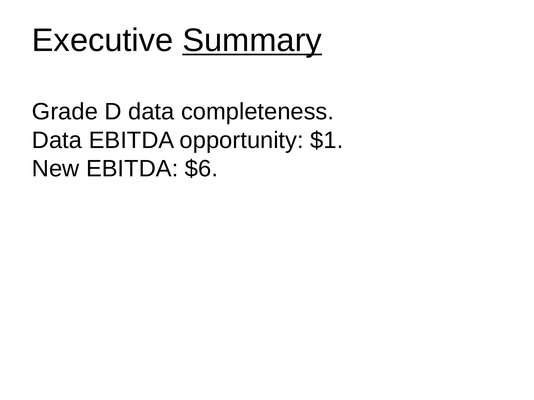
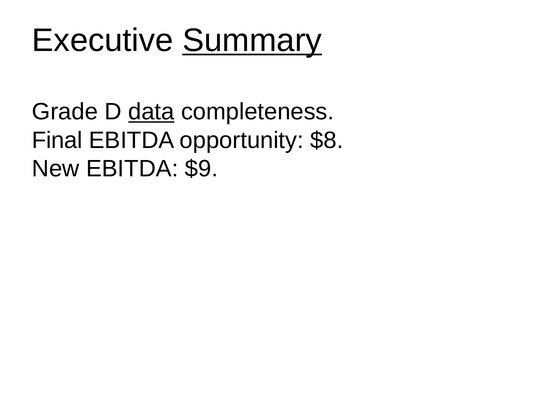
data at (151, 112) underline: none -> present
Data at (57, 140): Data -> Final
$1: $1 -> $8
$6: $6 -> $9
